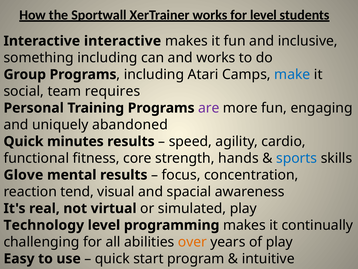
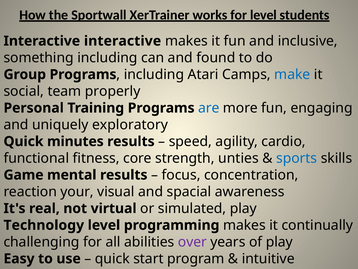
and works: works -> found
requires: requires -> properly
are colour: purple -> blue
abandoned: abandoned -> exploratory
hands: hands -> unties
Glove: Glove -> Game
tend: tend -> your
over colour: orange -> purple
